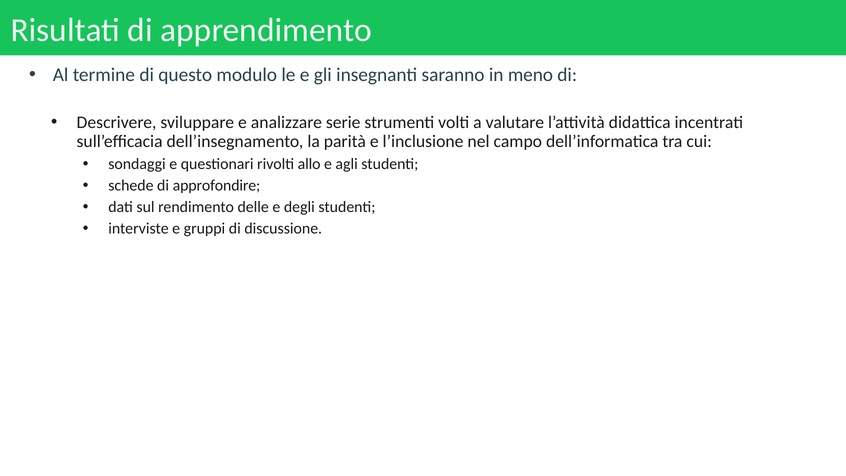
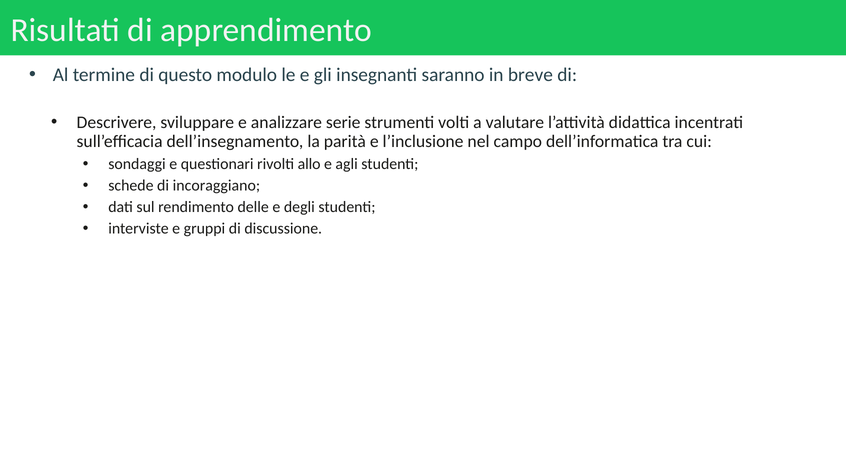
meno: meno -> breve
approfondire: approfondire -> incoraggiano
